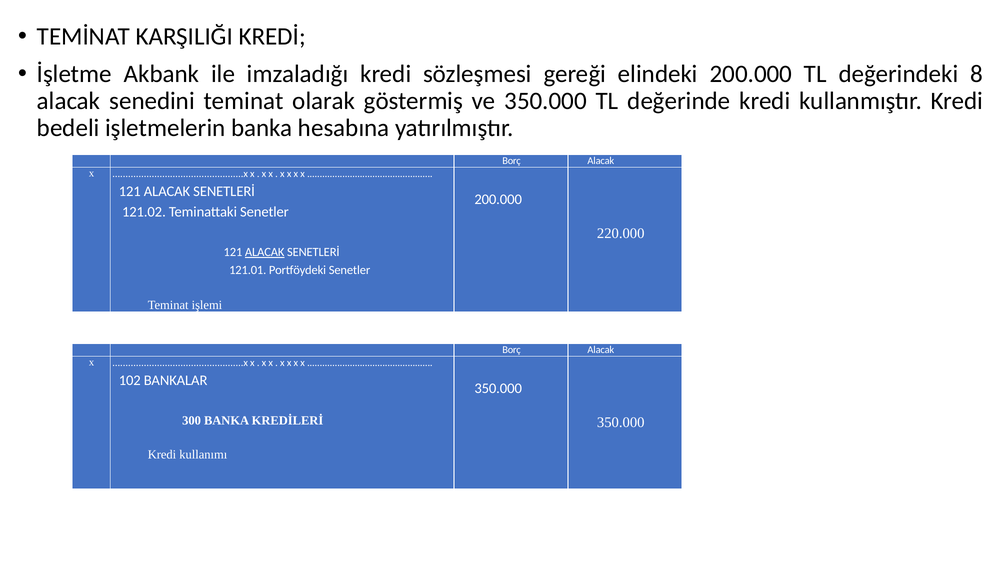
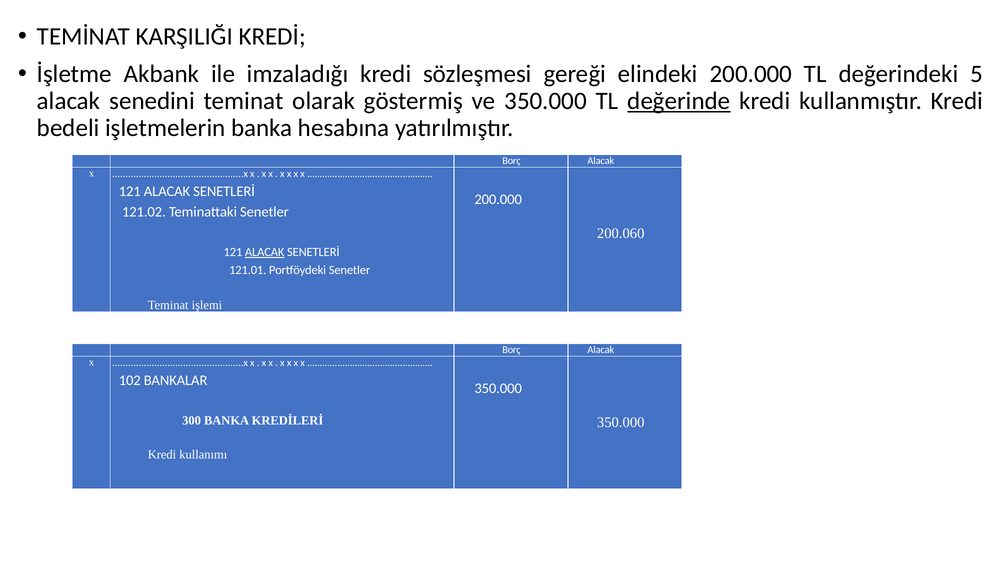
8: 8 -> 5
değerinde underline: none -> present
220.000: 220.000 -> 200.060
